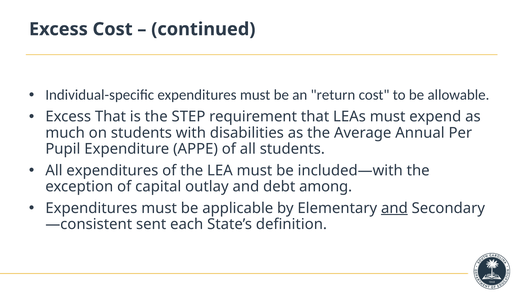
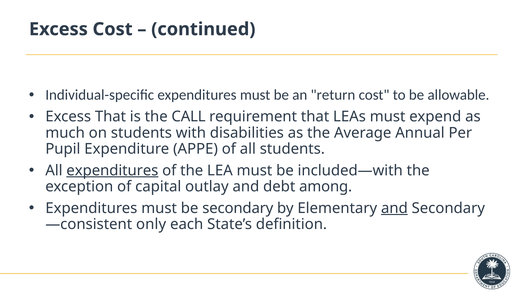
STEP: STEP -> CALL
expenditures at (112, 170) underline: none -> present
be applicable: applicable -> secondary
sent: sent -> only
